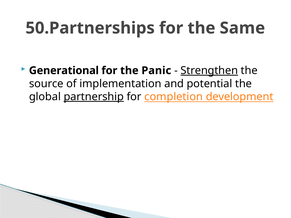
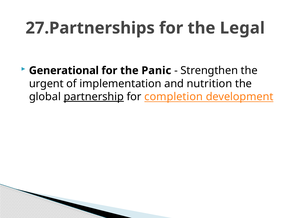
50.Partnerships: 50.Partnerships -> 27.Partnerships
Same: Same -> Legal
Strengthen underline: present -> none
source: source -> urgent
potential: potential -> nutrition
